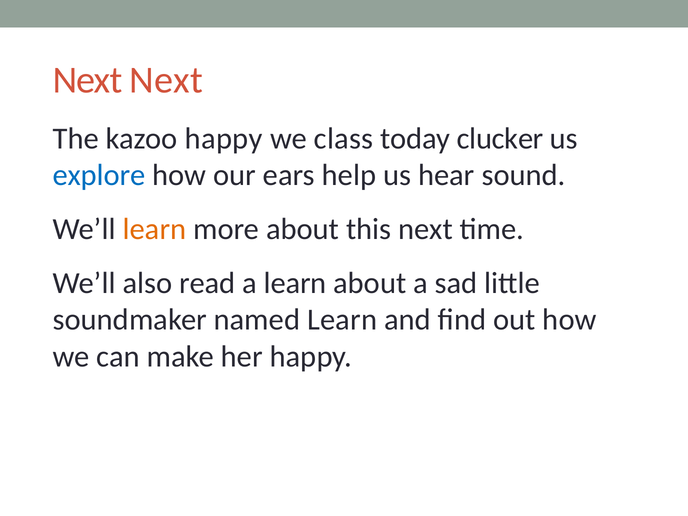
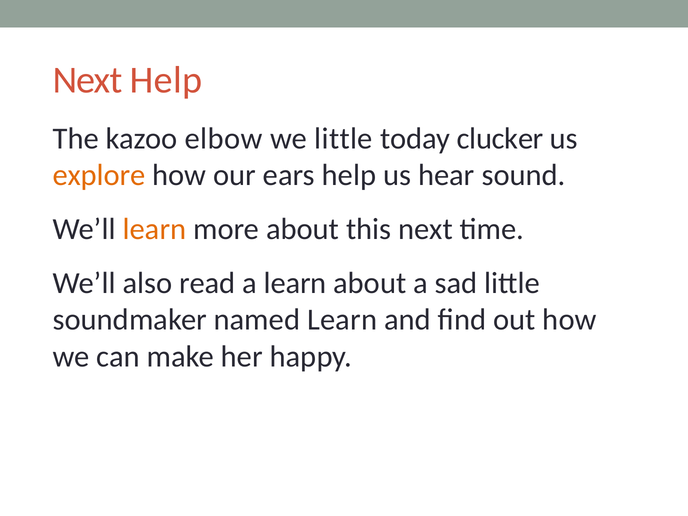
Next Next: Next -> Help
kazoo happy: happy -> elbow
we class: class -> little
explore colour: blue -> orange
